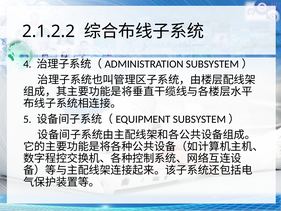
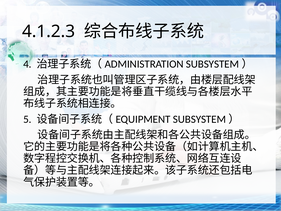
2.1.2.2: 2.1.2.2 -> 4.1.2.3
